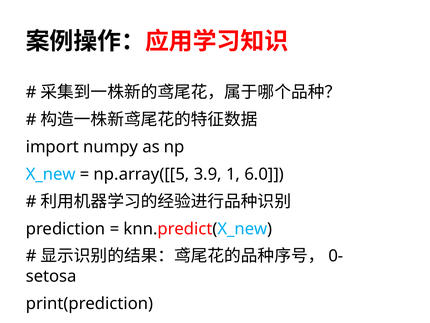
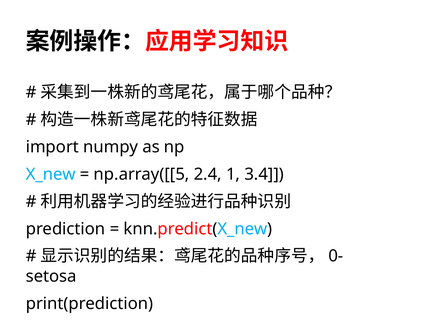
3.9: 3.9 -> 2.4
6.0: 6.0 -> 3.4
